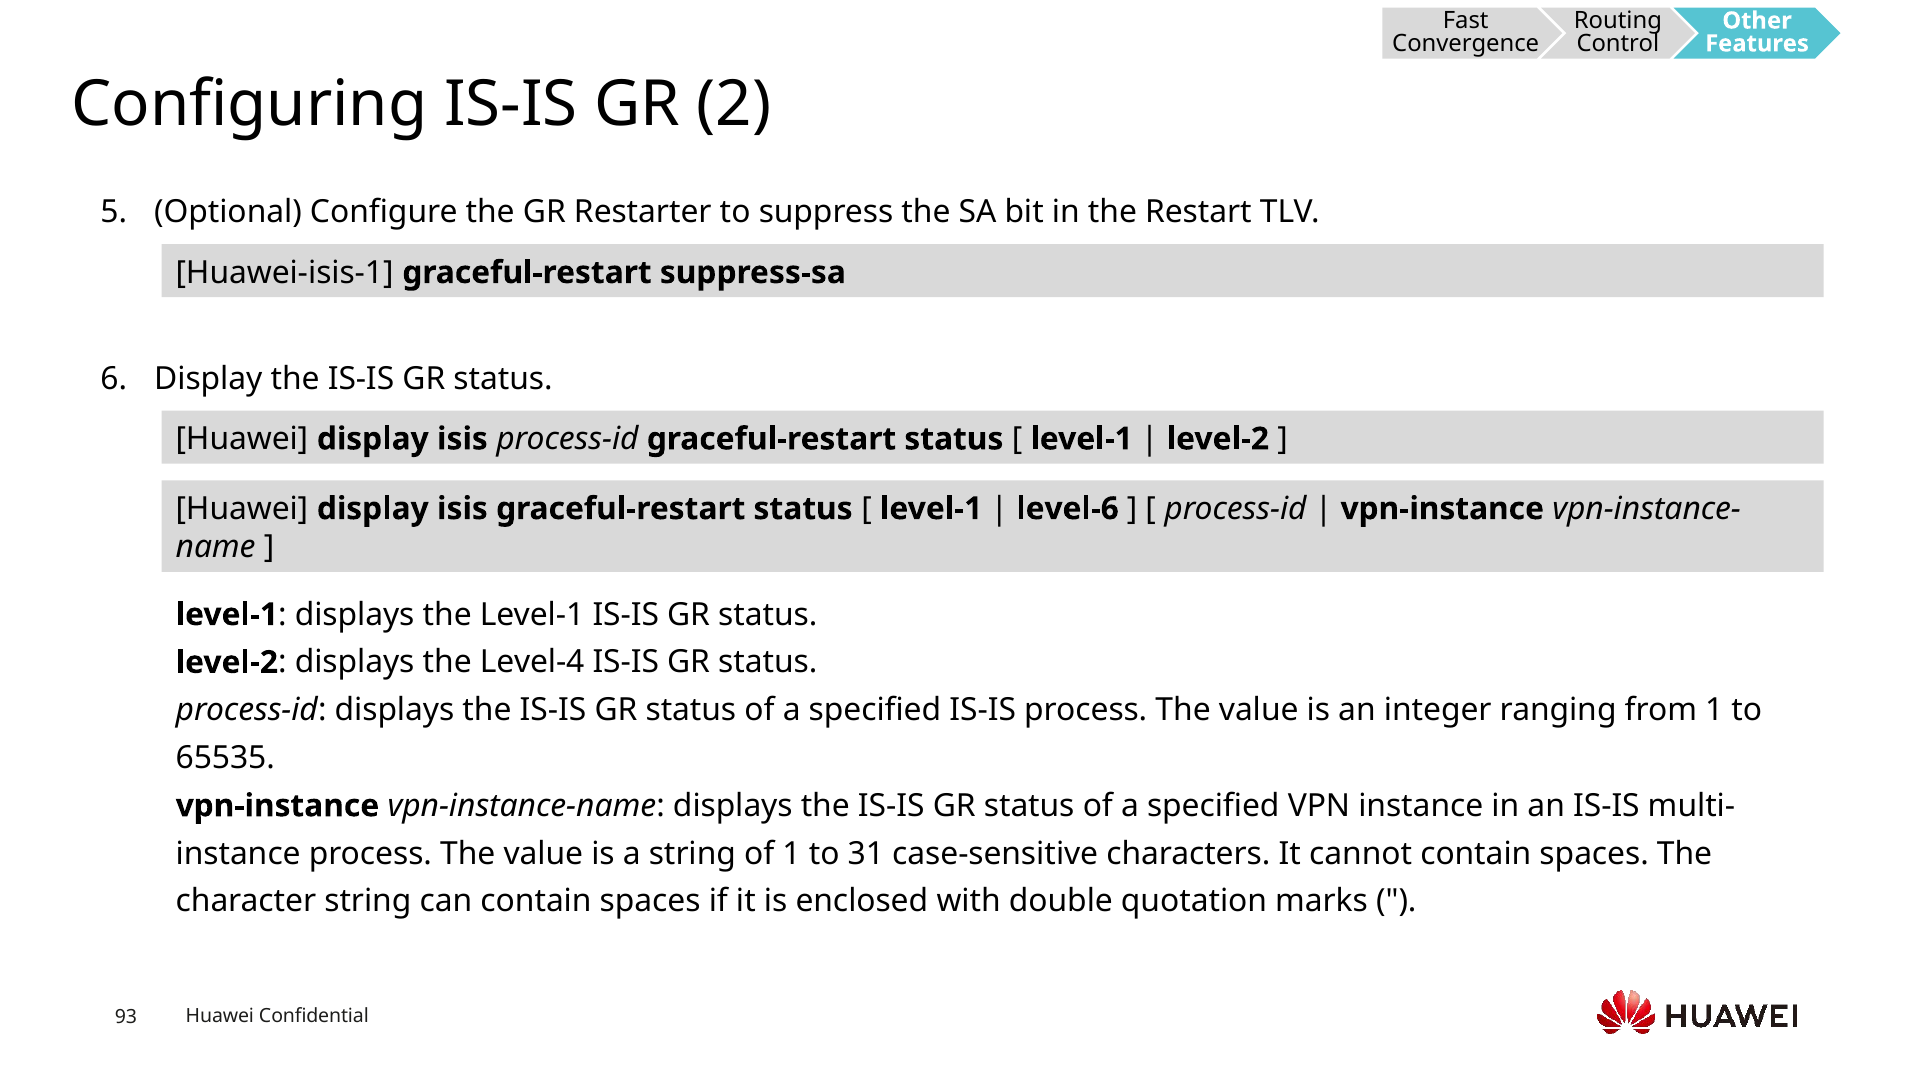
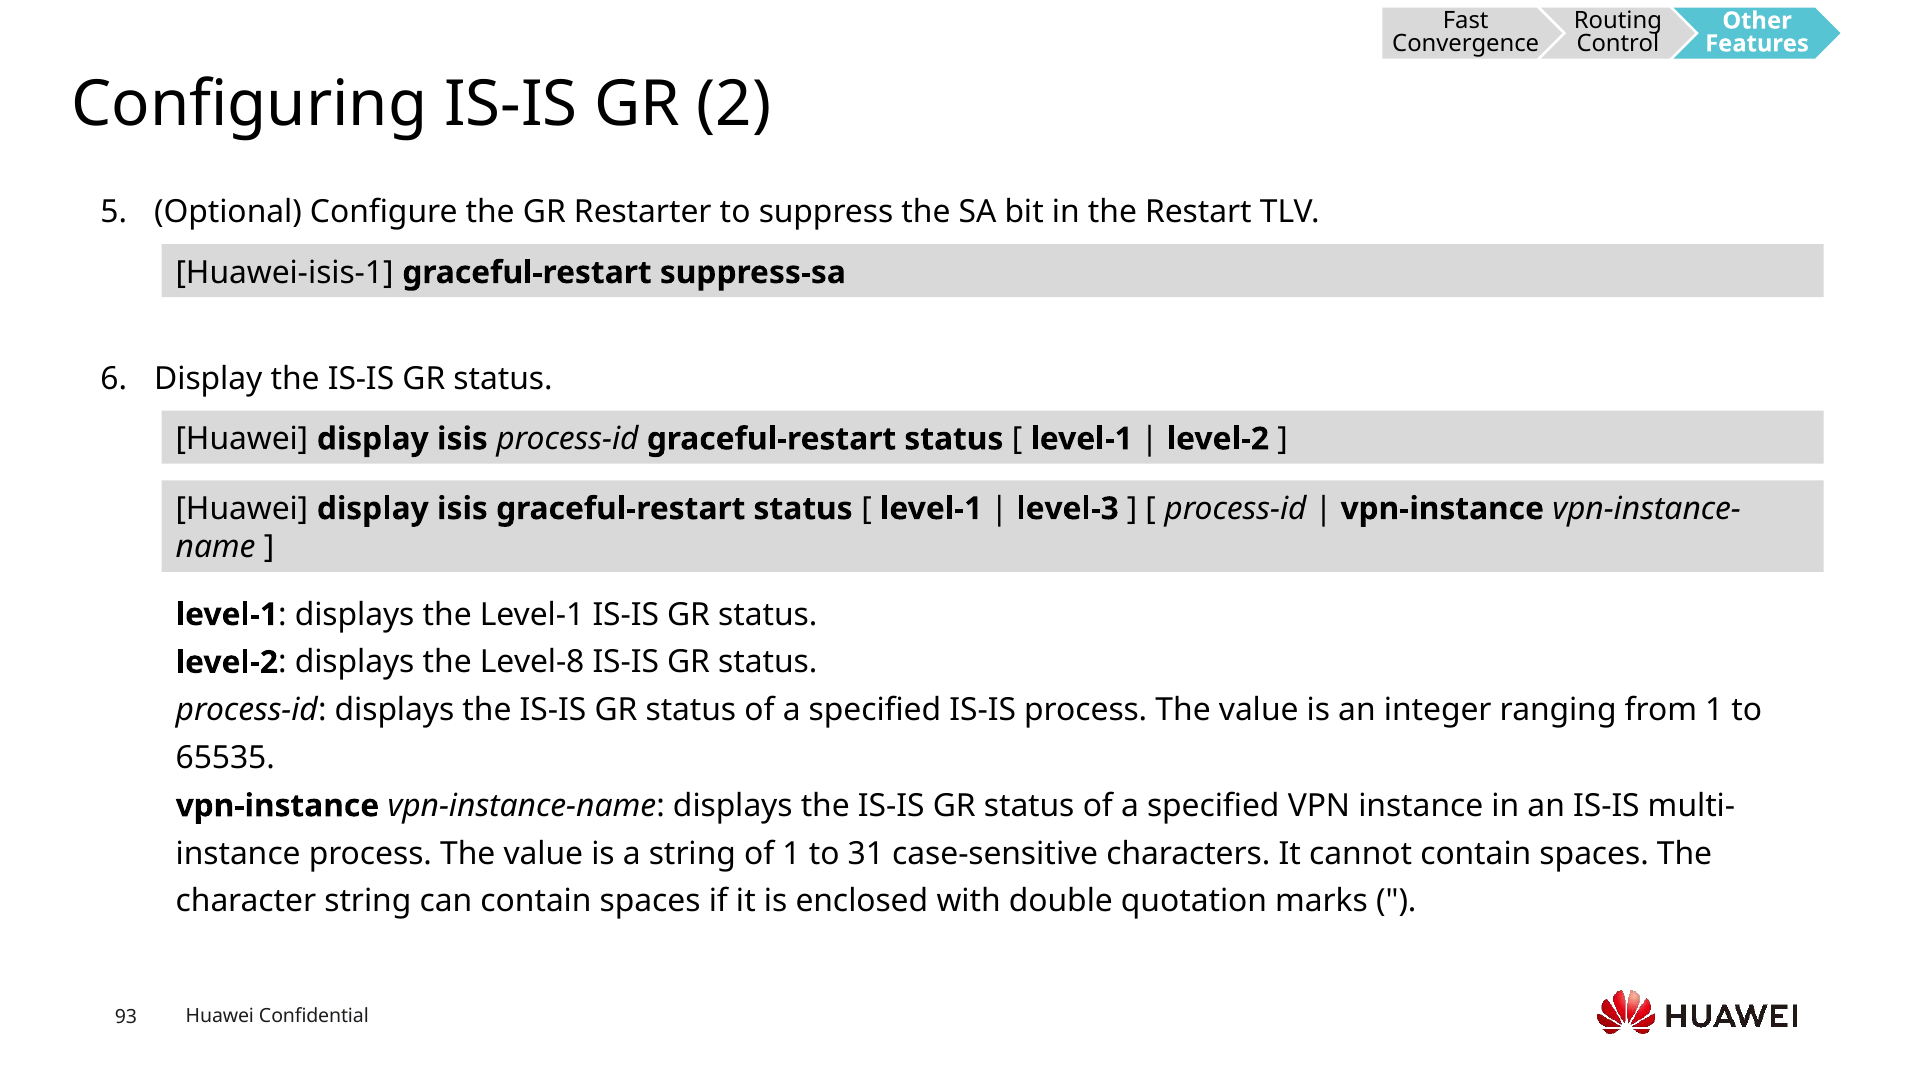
level-6: level-6 -> level-3
Level-4: Level-4 -> Level-8
